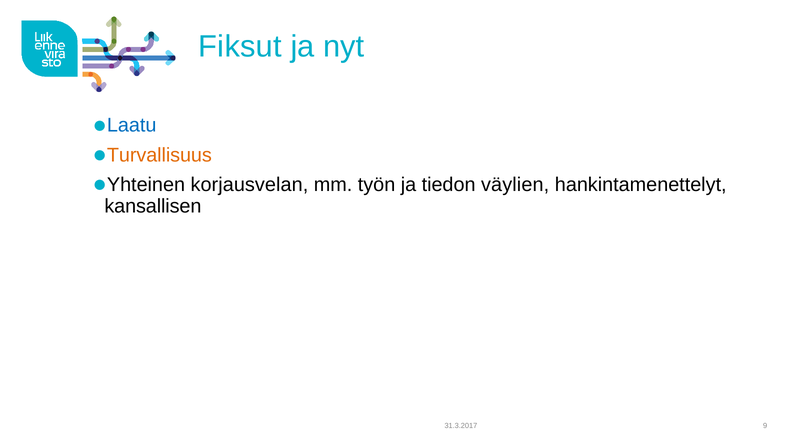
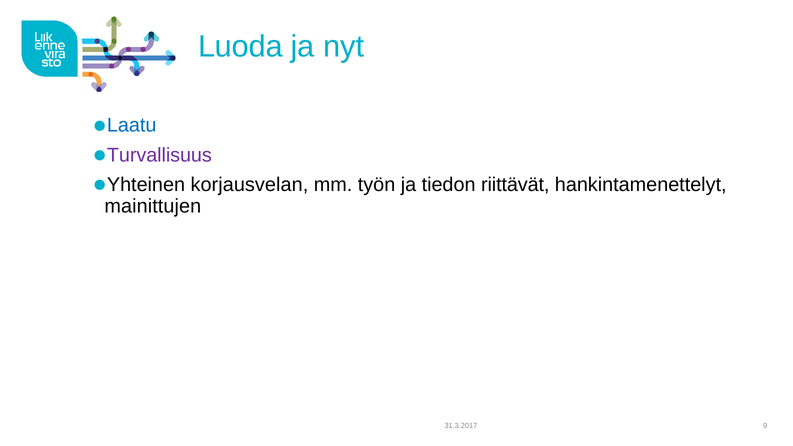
Fiksut: Fiksut -> Luoda
Turvallisuus colour: orange -> purple
väylien: väylien -> riittävät
kansallisen: kansallisen -> mainittujen
